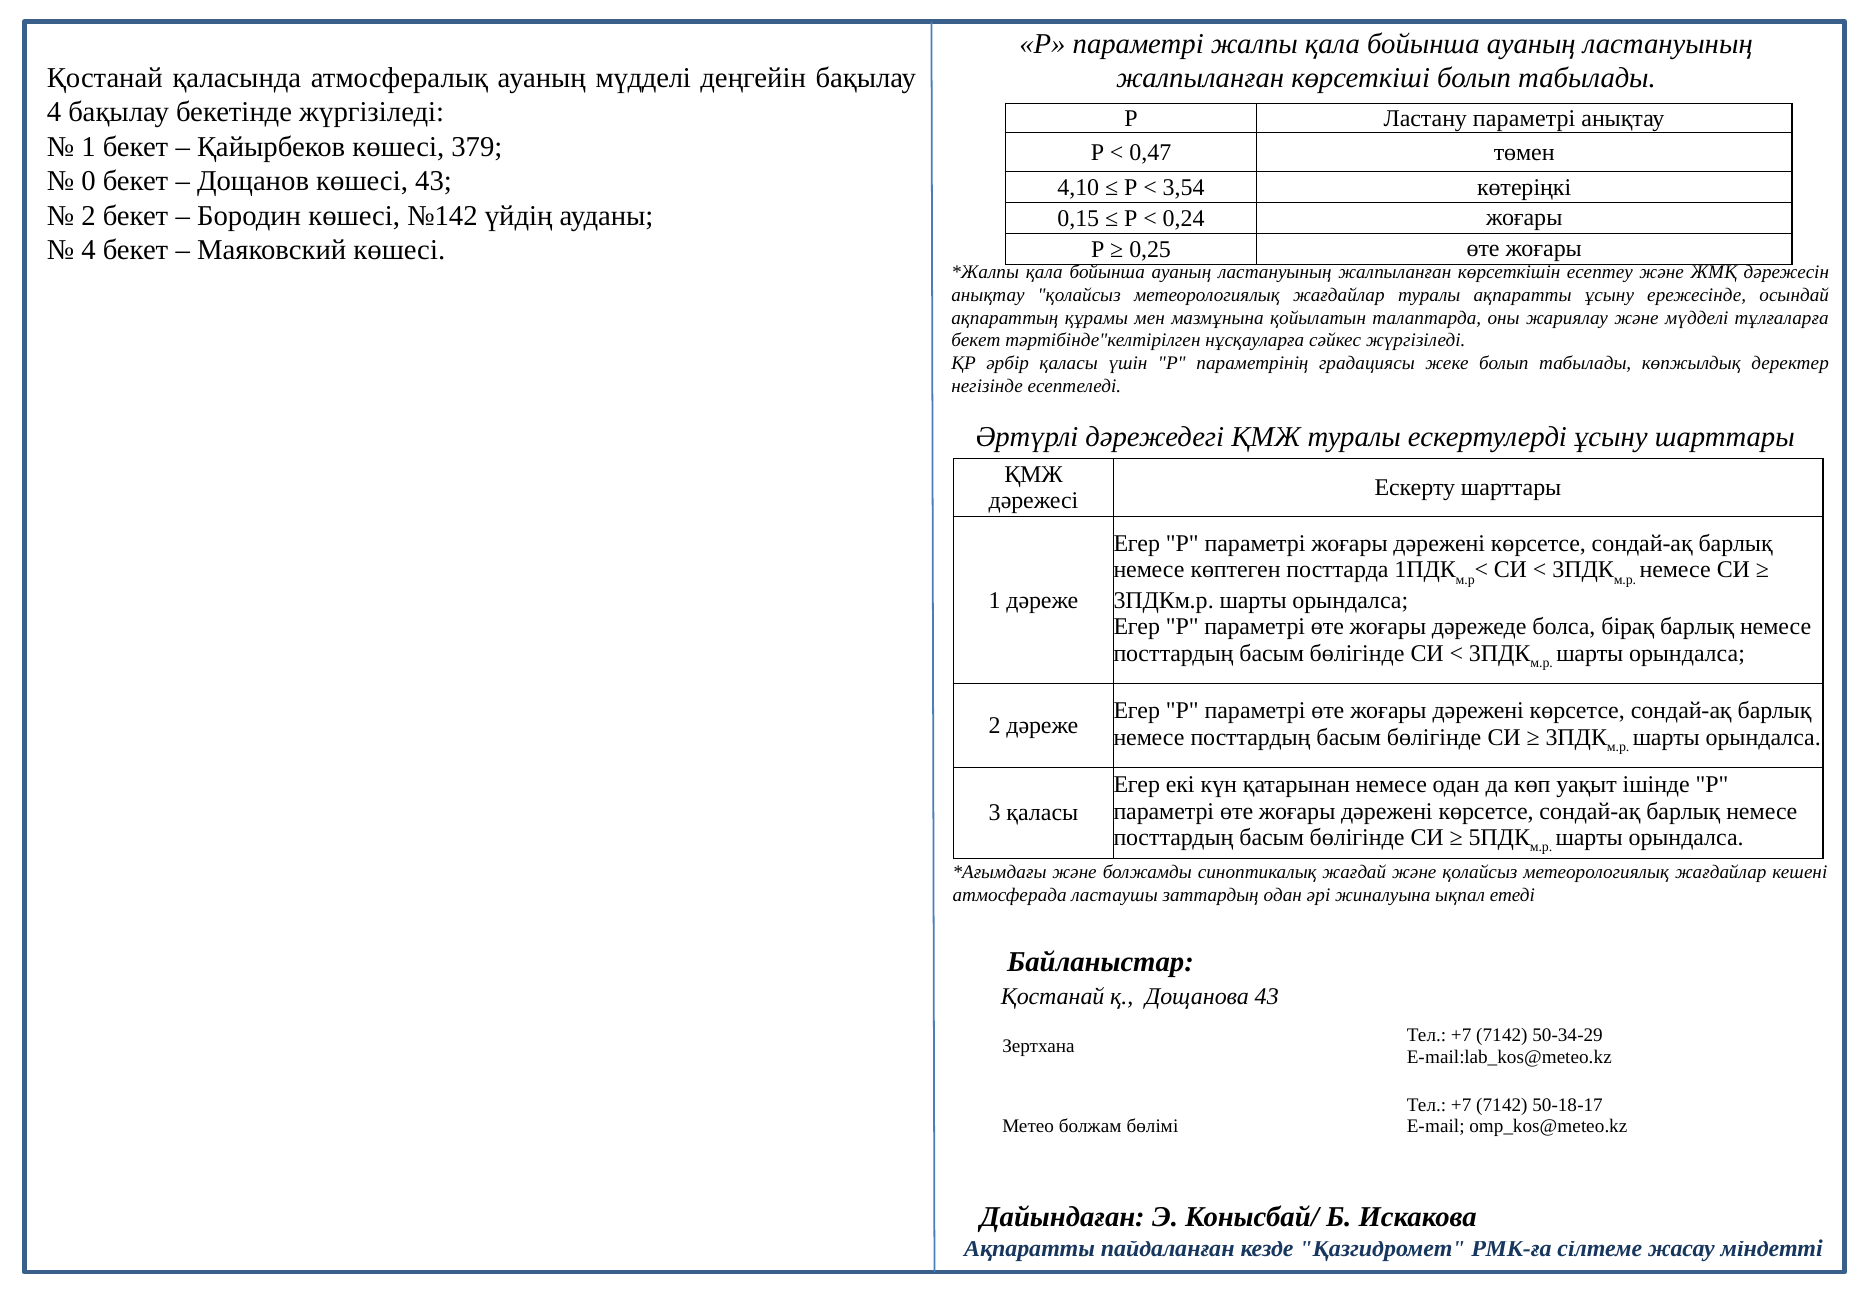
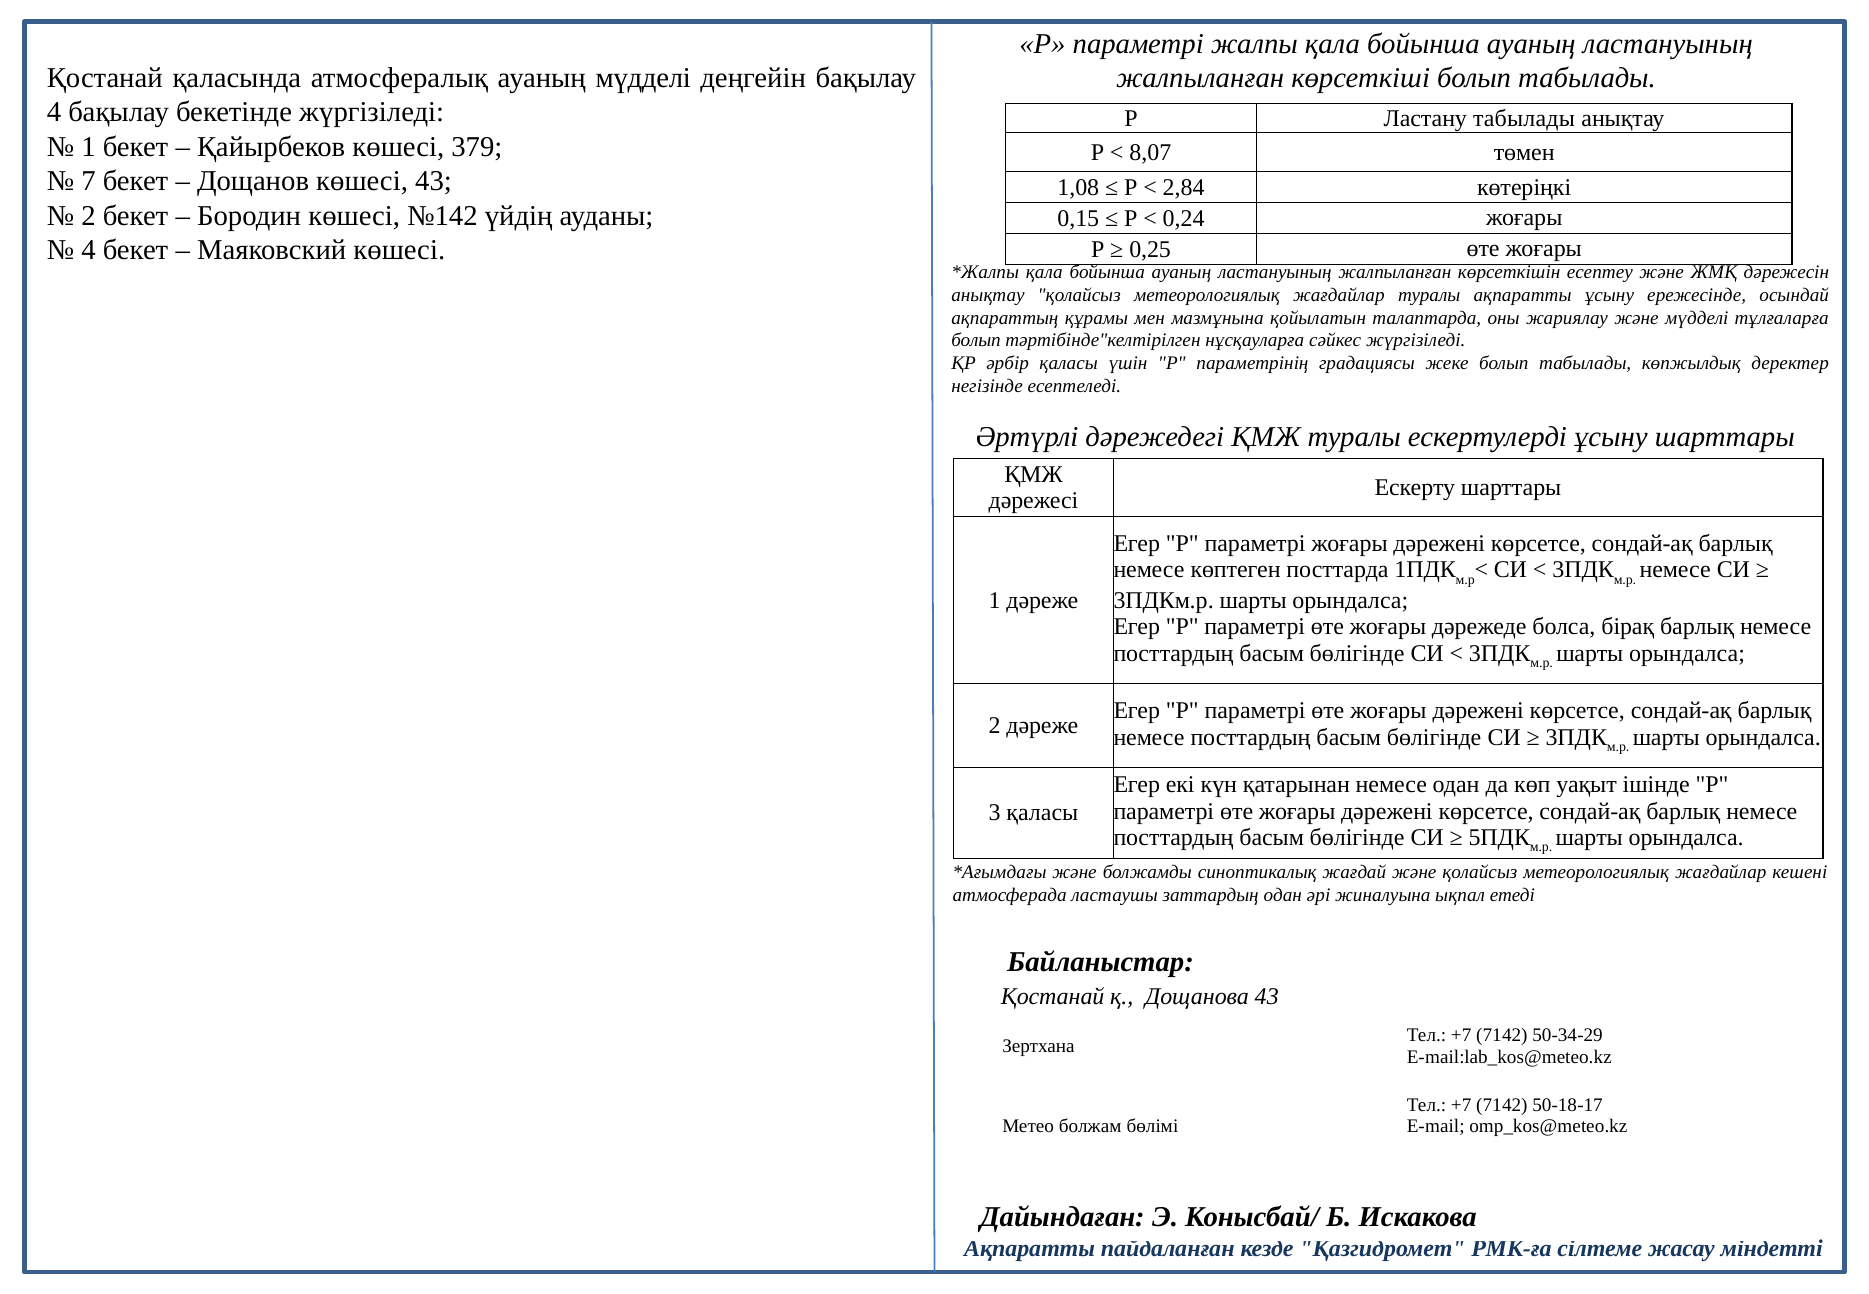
Ластану параметрі: параметрі -> табылады
0,47: 0,47 -> 8,07
0: 0 -> 7
4,10: 4,10 -> 1,08
3,54: 3,54 -> 2,84
бекет at (976, 341): бекет -> болып
